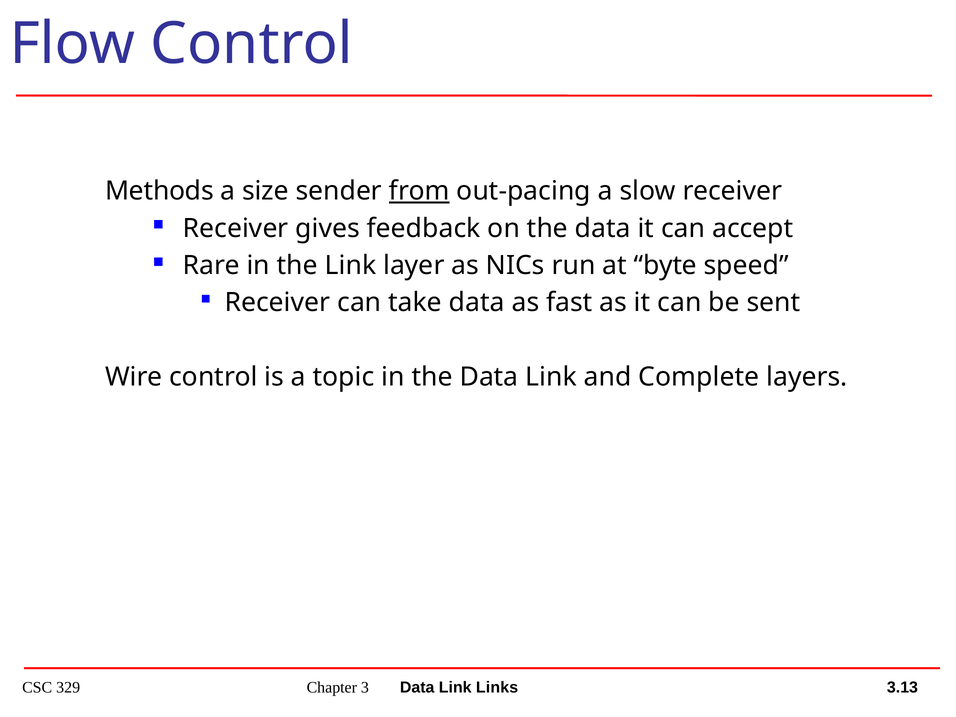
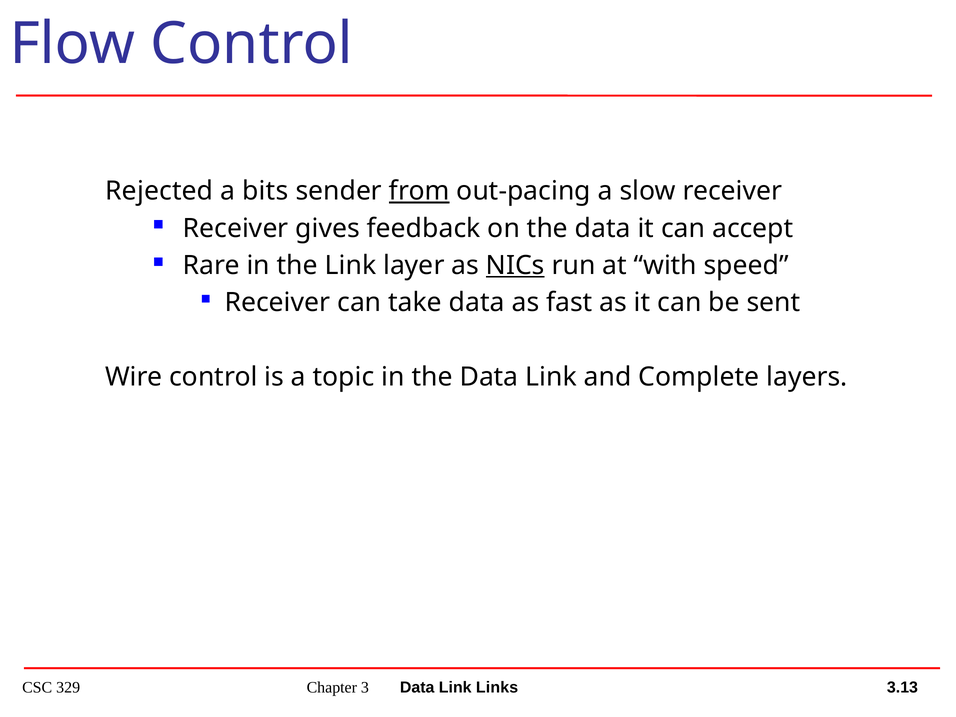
Methods: Methods -> Rejected
size: size -> bits
NICs underline: none -> present
byte: byte -> with
